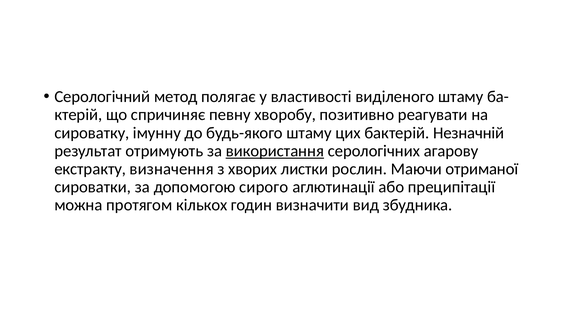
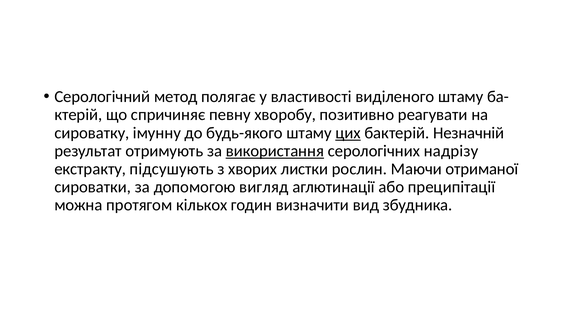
цих underline: none -> present
агарову: агарову -> надрізу
визначення: визначення -> підсушують
сирого: сирого -> вигляд
